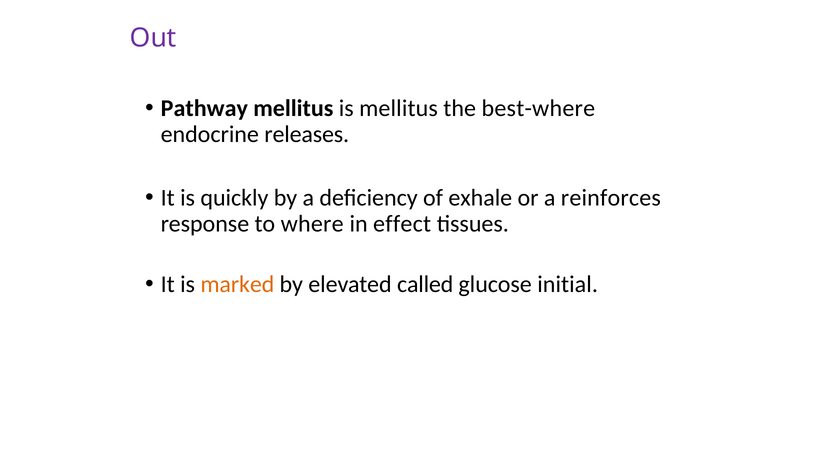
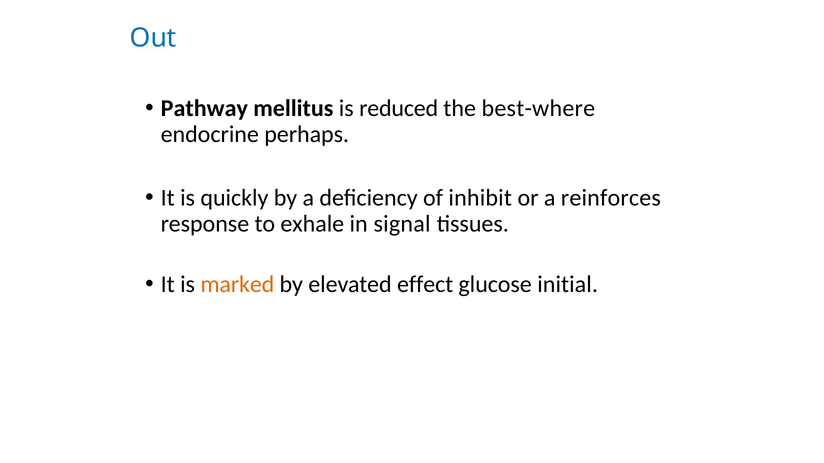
Out colour: purple -> blue
is mellitus: mellitus -> reduced
releases: releases -> perhaps
exhale: exhale -> inhibit
where: where -> exhale
effect: effect -> signal
called: called -> effect
